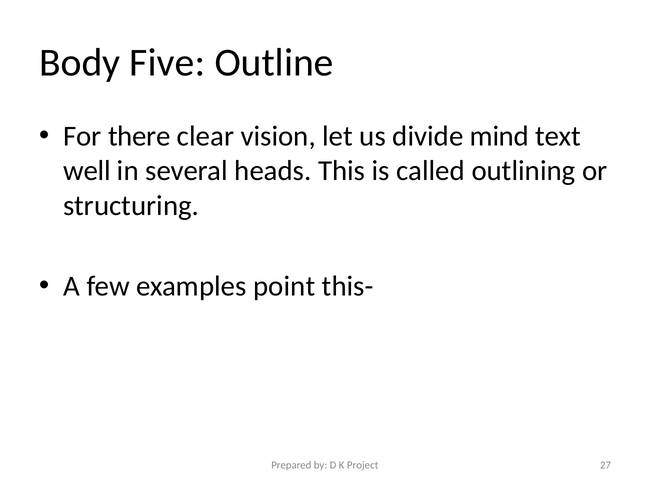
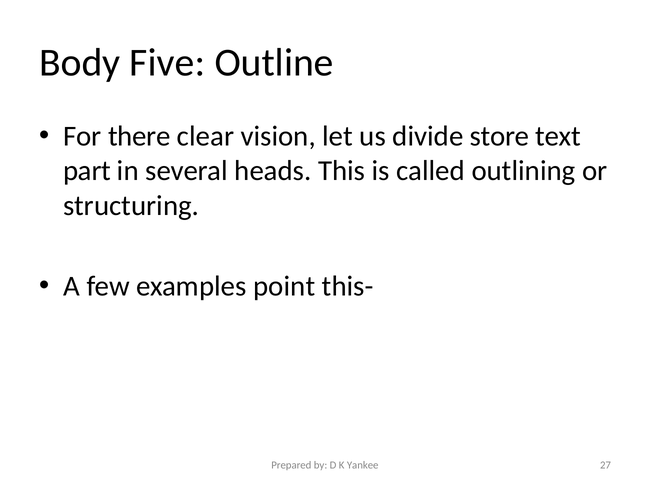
mind: mind -> store
well: well -> part
Project: Project -> Yankee
